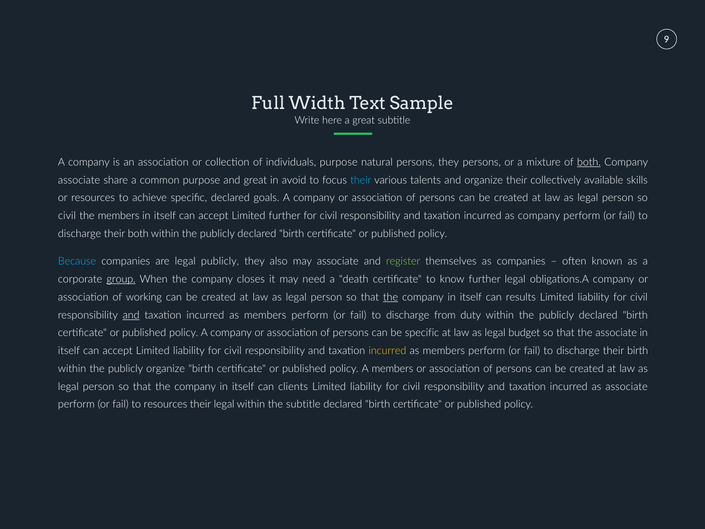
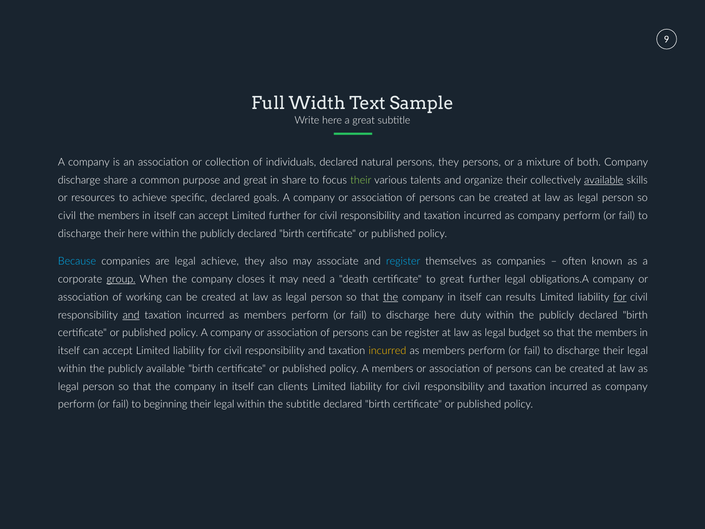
individuals purpose: purpose -> declared
both at (589, 162) underline: present -> none
associate at (79, 180): associate -> discharge
in avoid: avoid -> share
their at (361, 180) colour: light blue -> light green
available at (604, 180) underline: none -> present
their both: both -> here
legal publicly: publicly -> achieve
register at (403, 261) colour: light green -> light blue
to know: know -> great
for at (620, 297) underline: none -> present
discharge from: from -> here
be specific: specific -> register
that the associate: associate -> members
discharge their birth: birth -> legal
publicly organize: organize -> available
associate at (627, 386): associate -> company
to resources: resources -> beginning
